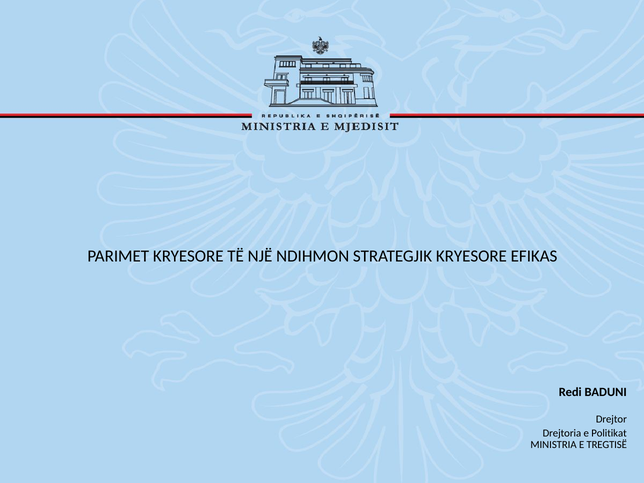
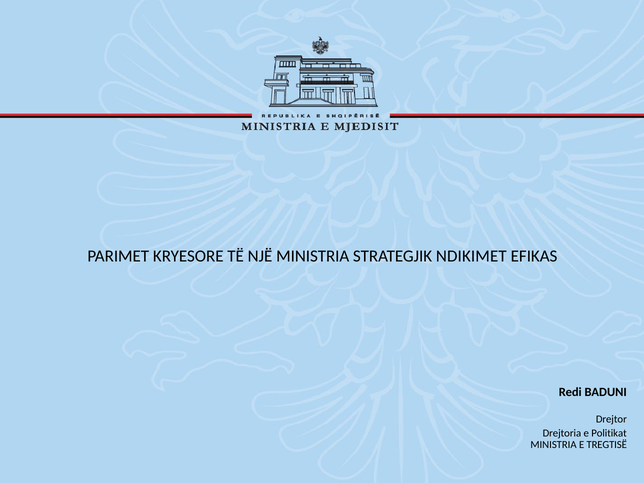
NJË NDIHMON: NDIHMON -> MINISTRIA
STRATEGJIK KRYESORE: KRYESORE -> NDIKIMET
